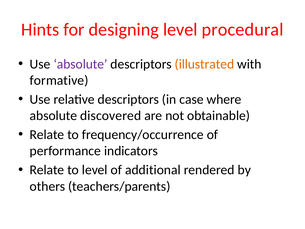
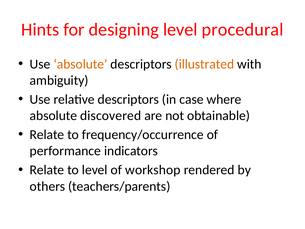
absolute at (80, 64) colour: purple -> orange
formative: formative -> ambiguity
additional: additional -> workshop
